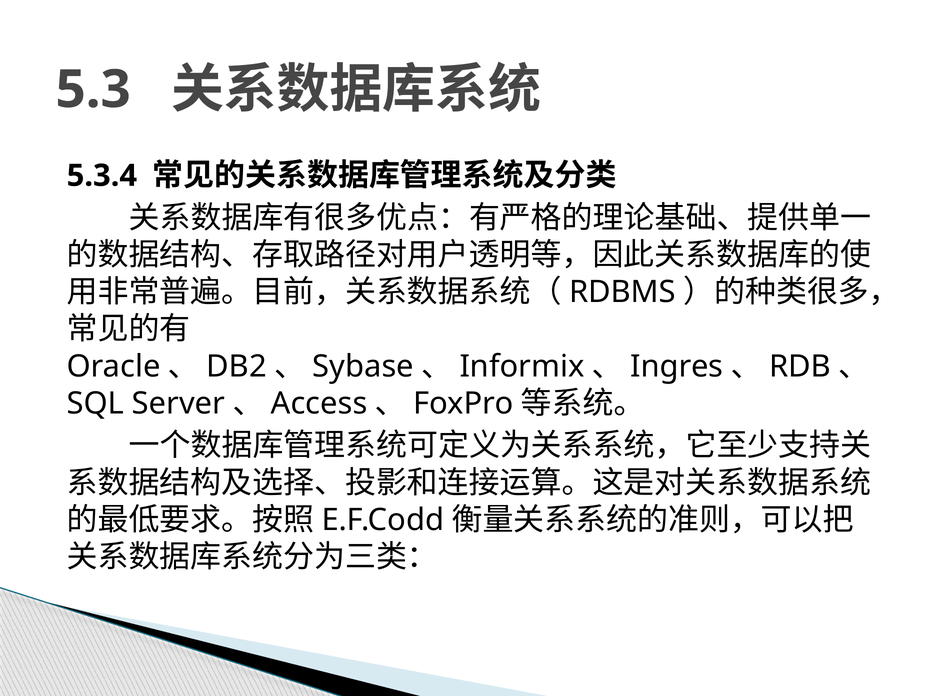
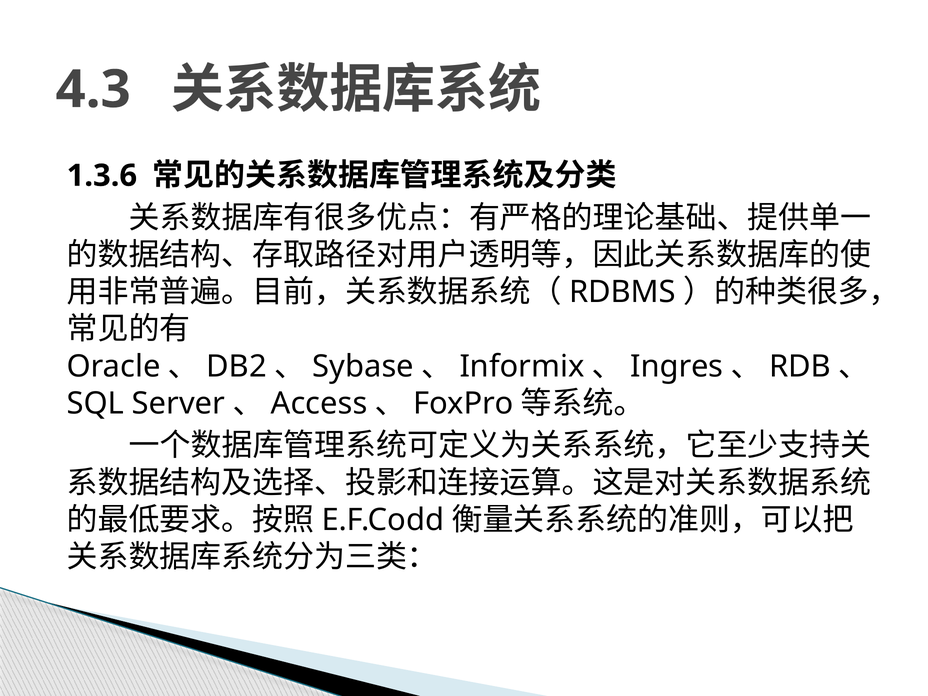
5.3: 5.3 -> 4.3
5.3.4: 5.3.4 -> 1.3.6
